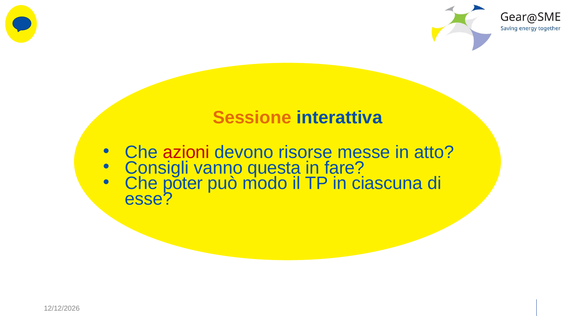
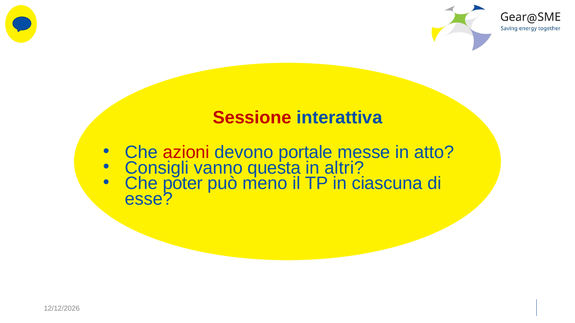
Sessione colour: orange -> red
risorse: risorse -> portale
fare: fare -> altri
modo: modo -> meno
